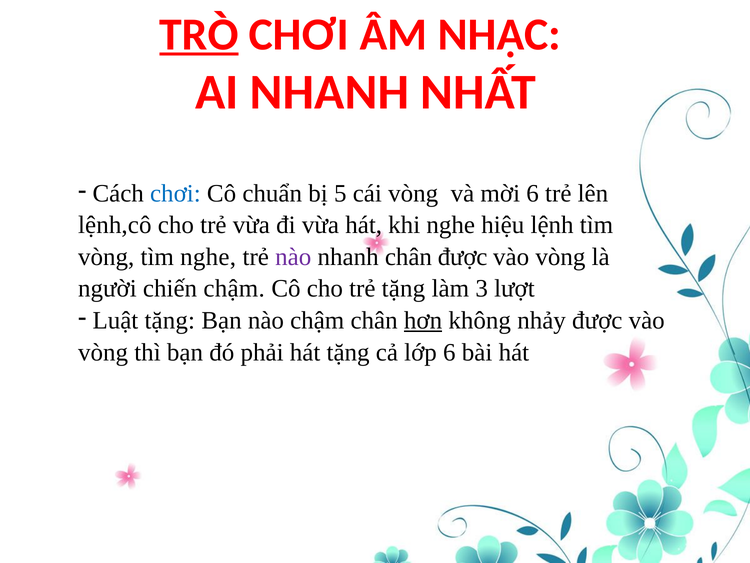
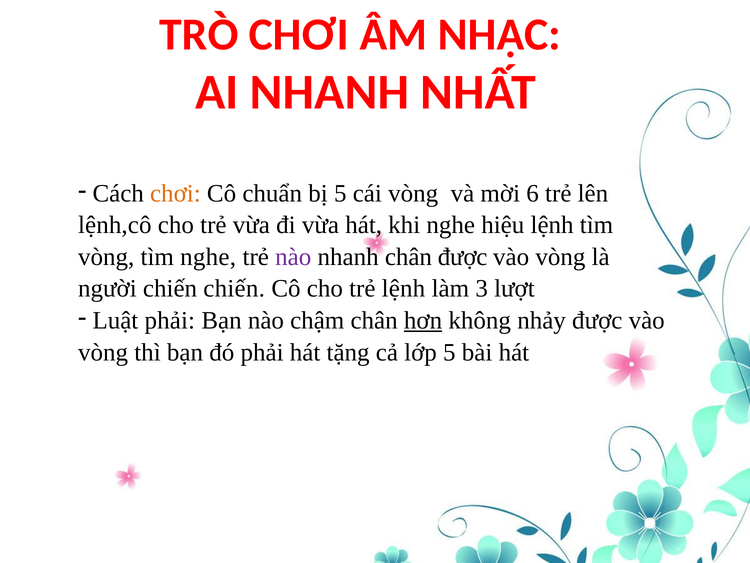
TRÒ underline: present -> none
chơi at (175, 193) colour: blue -> orange
chiến chậm: chậm -> chiến
trẻ tặng: tặng -> lệnh
Luật tặng: tặng -> phải
lớp 6: 6 -> 5
